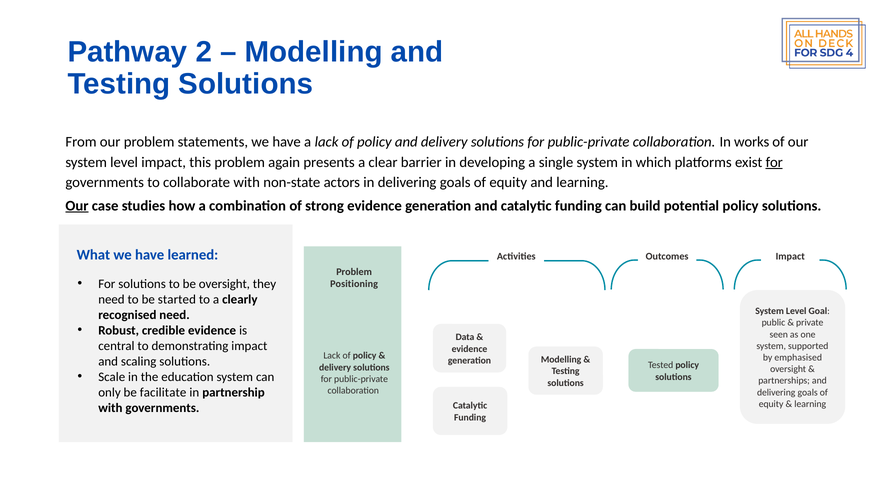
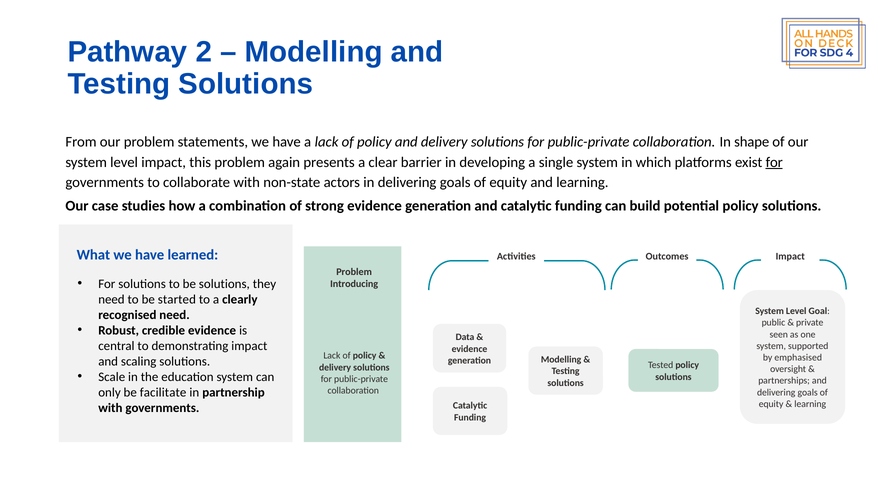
works: works -> shape
Our at (77, 206) underline: present -> none
be oversight: oversight -> solutions
Positioning: Positioning -> Introducing
